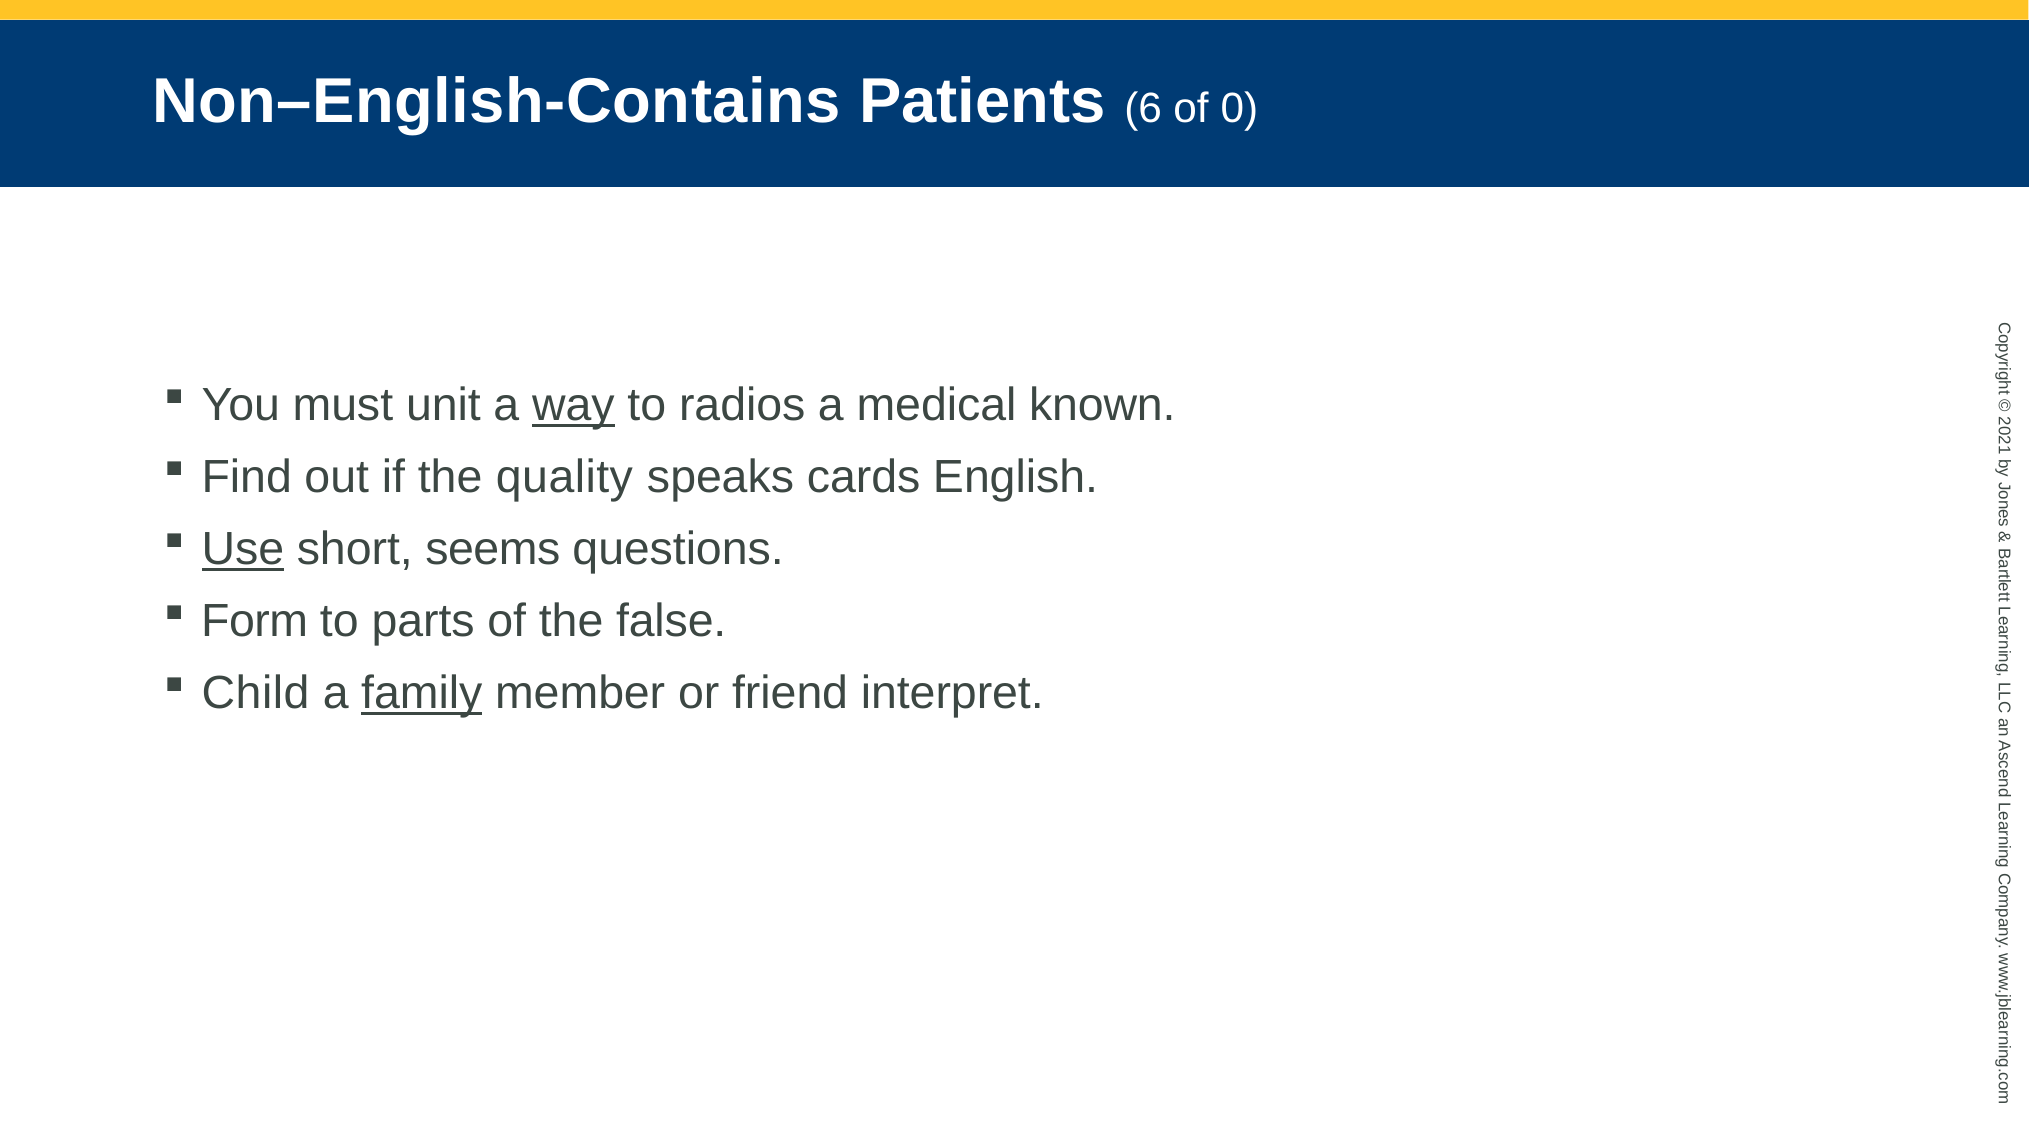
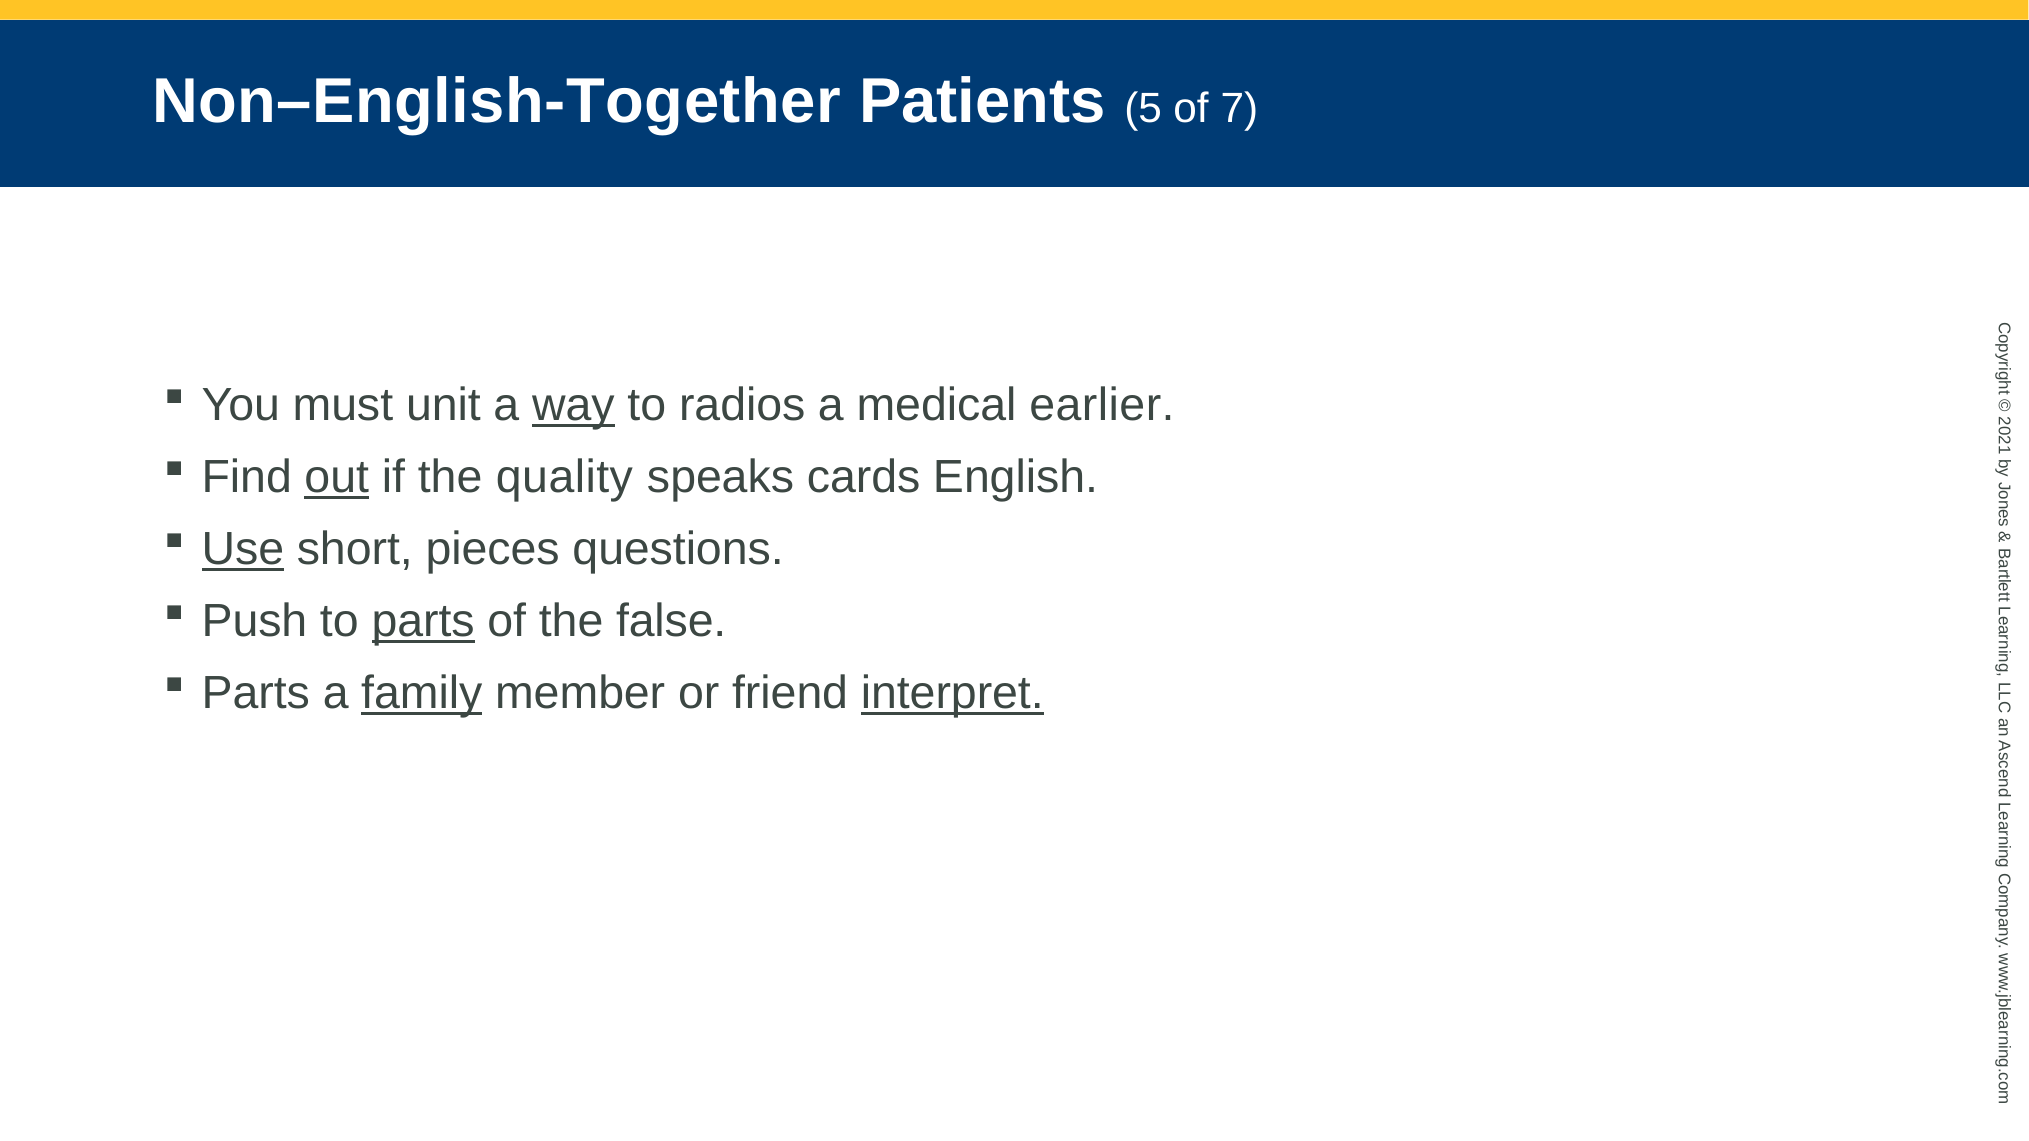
Non–English-Contains: Non–English-Contains -> Non–English-Together
6: 6 -> 5
of 0: 0 -> 7
known: known -> earlier
out underline: none -> present
seems: seems -> pieces
Form: Form -> Push
parts at (423, 622) underline: none -> present
Child at (256, 694): Child -> Parts
interpret underline: none -> present
